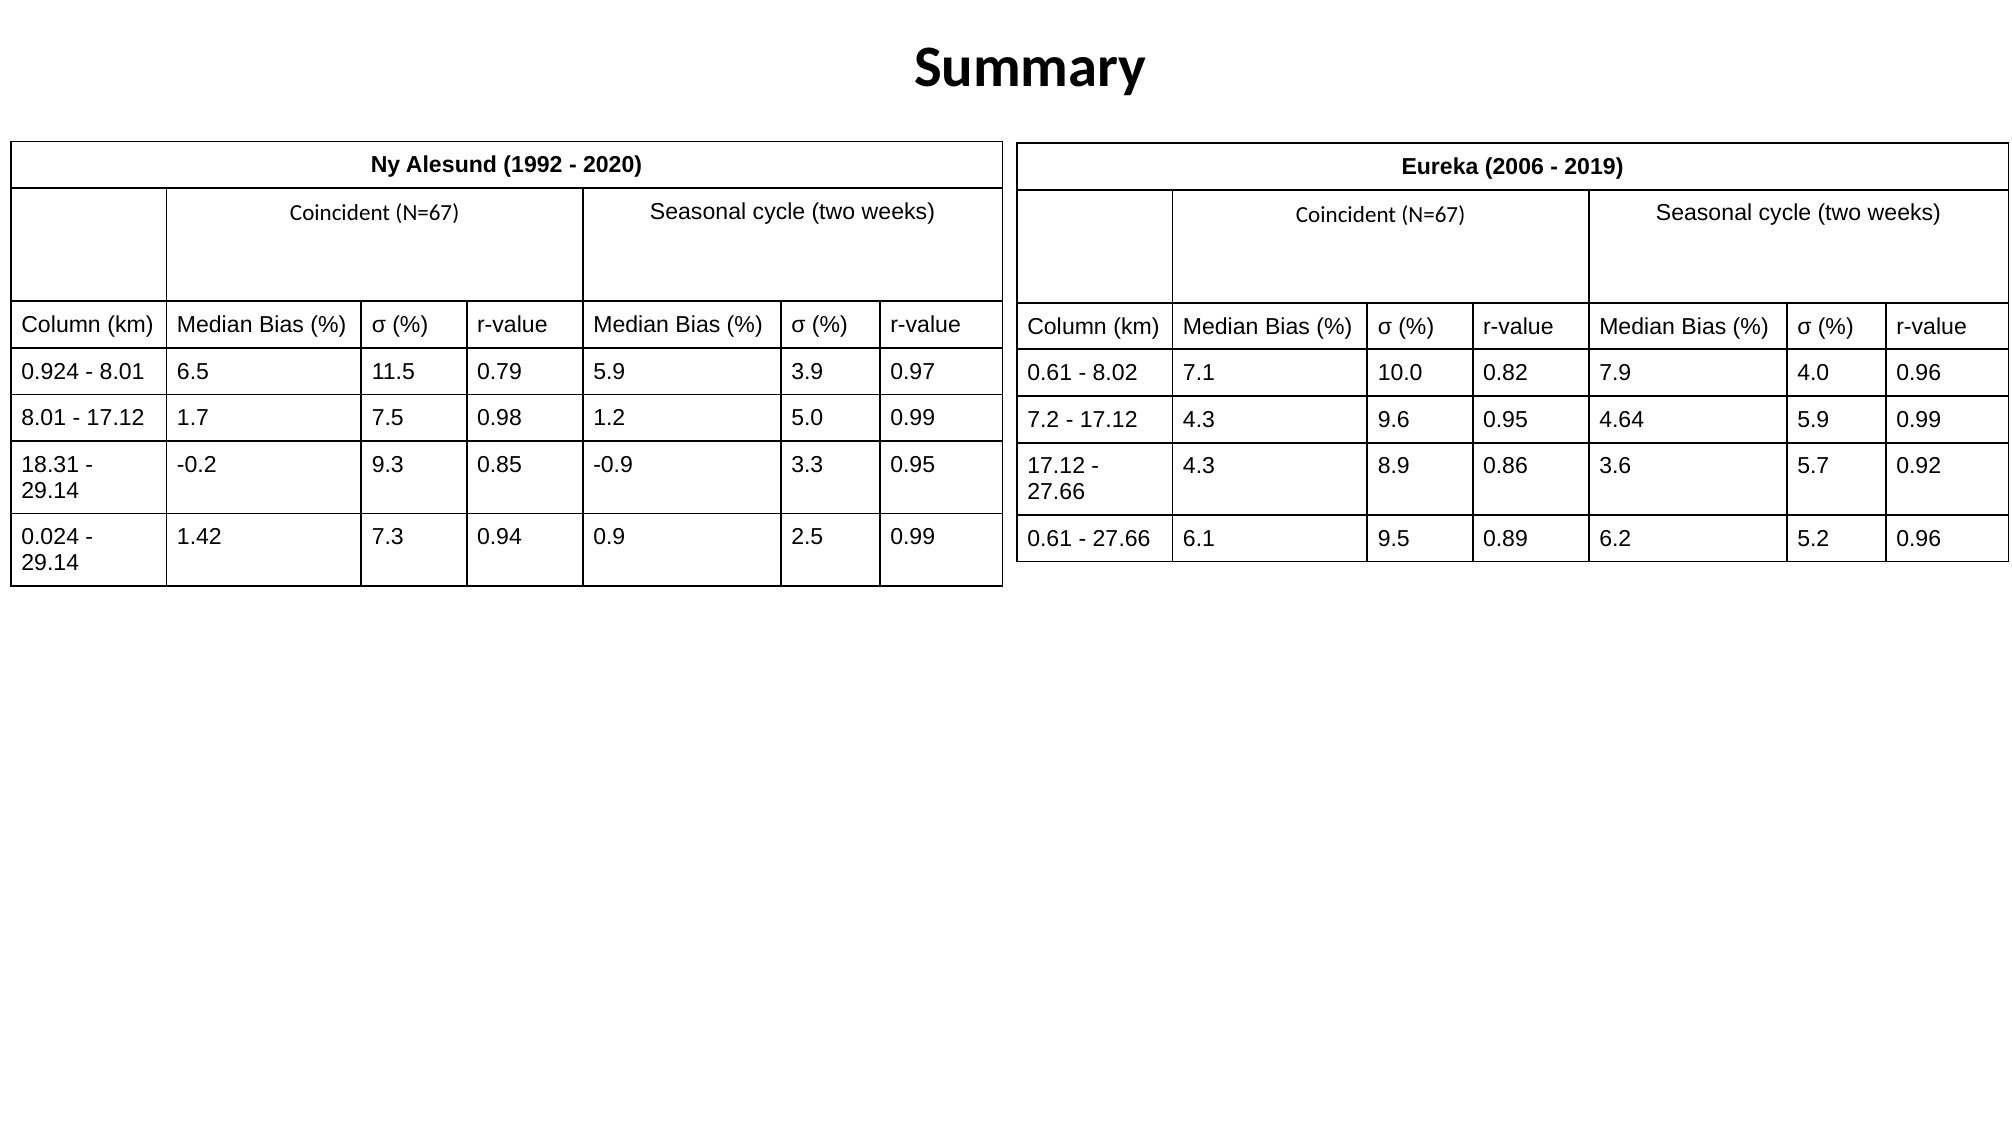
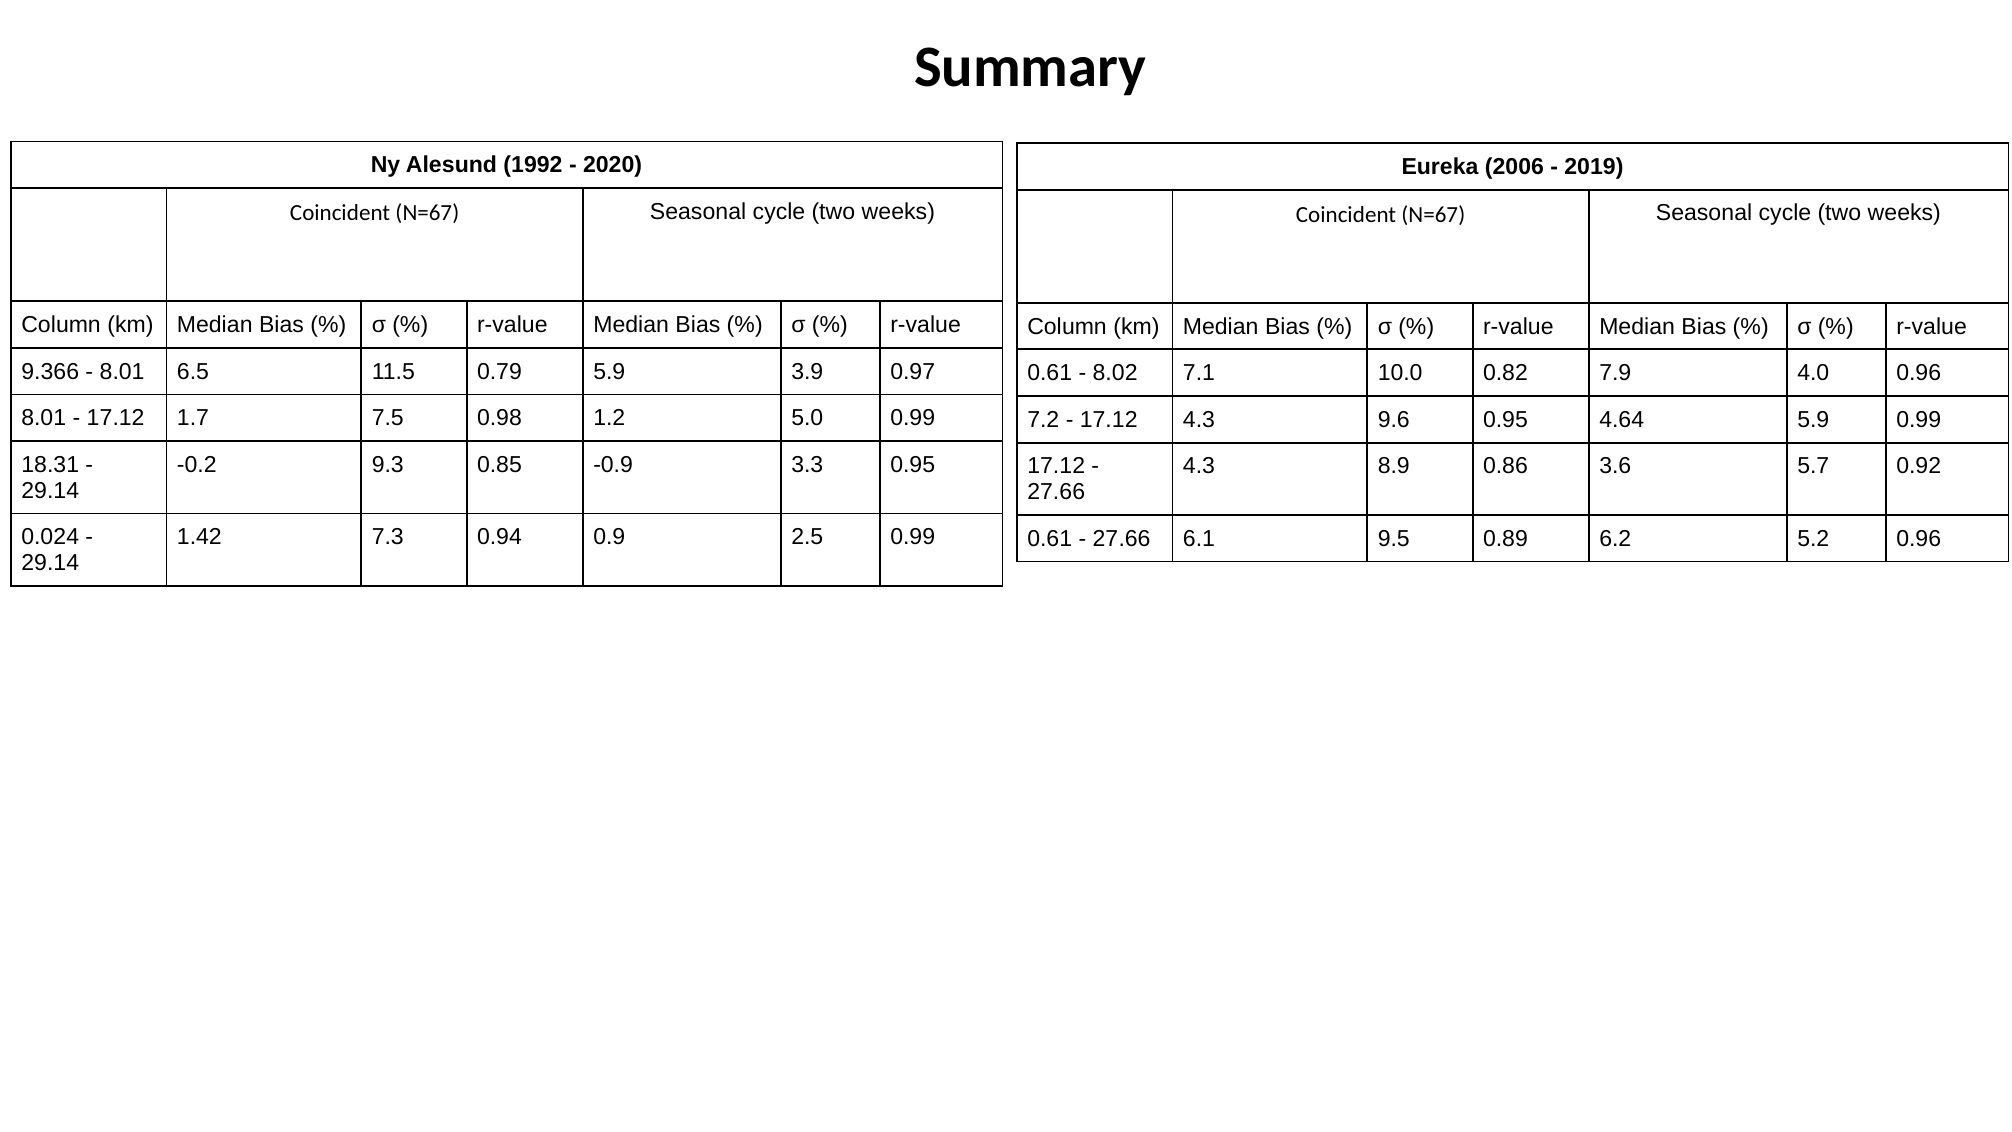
0.924: 0.924 -> 9.366
